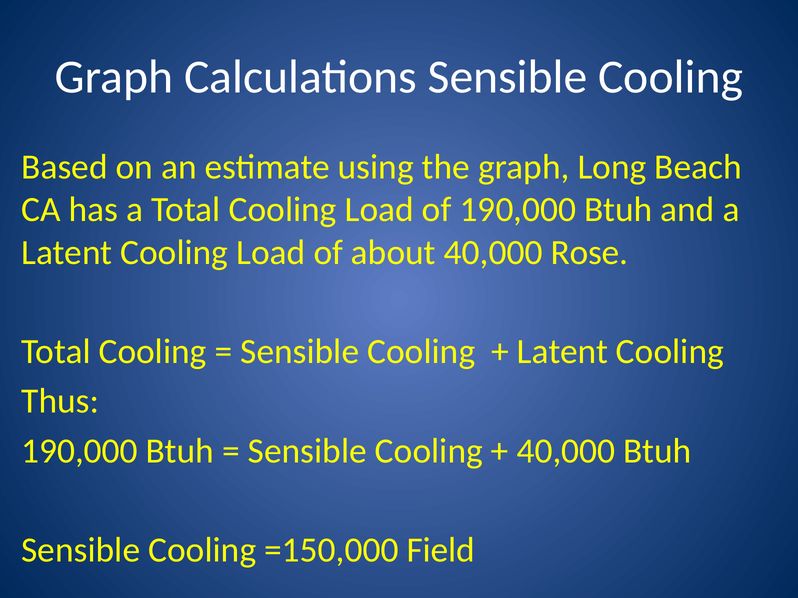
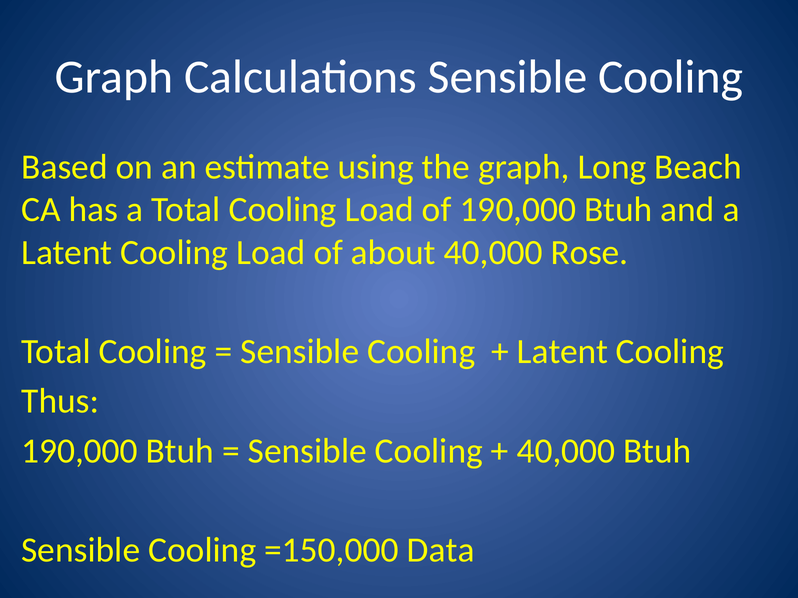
Field: Field -> Data
